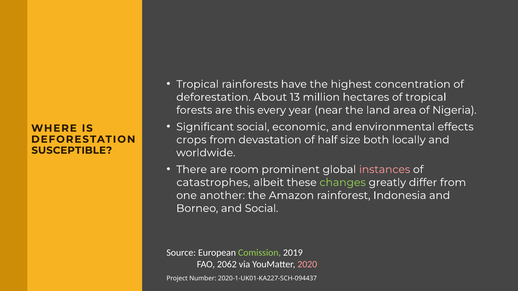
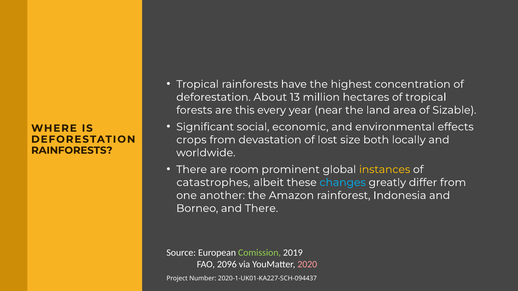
Nigeria: Nigeria -> Sizable
half: half -> lost
SUSCEPTIBLE at (72, 151): SUSCEPTIBLE -> RAINFORESTS
instances colour: pink -> yellow
changes colour: light green -> light blue
and Social: Social -> There
2062: 2062 -> 2096
